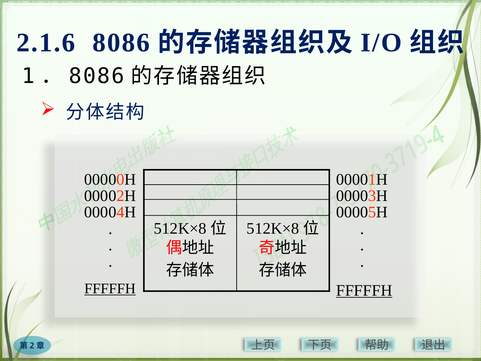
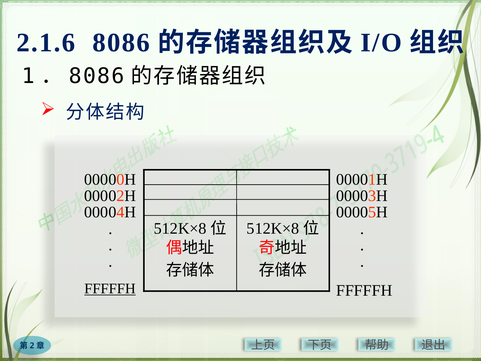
FFFFFH at (364, 290) underline: present -> none
